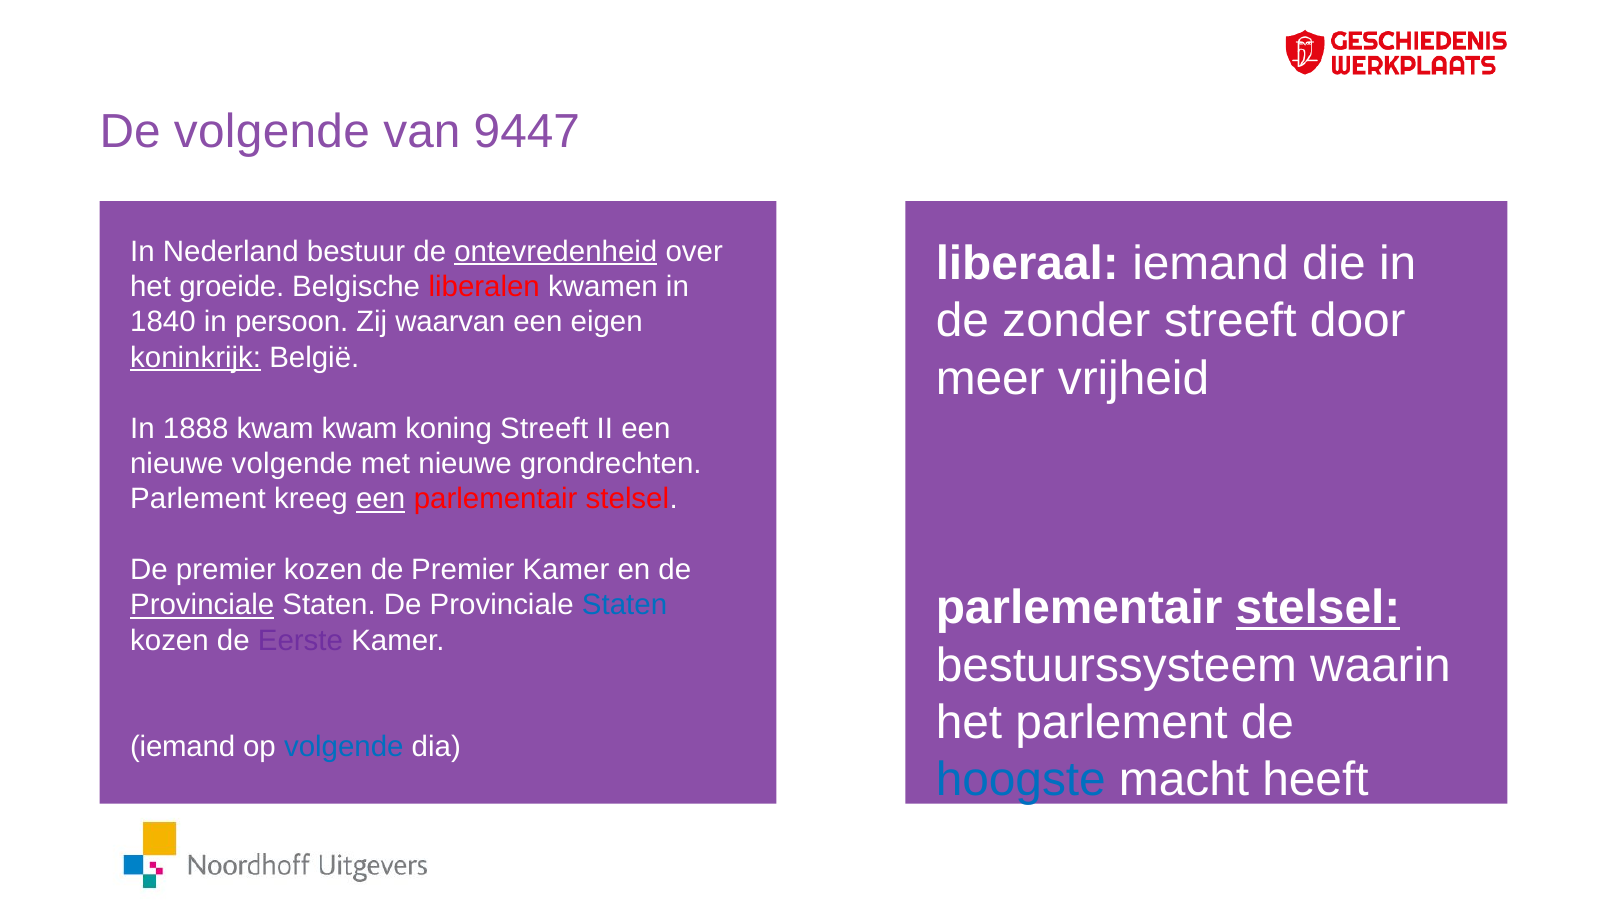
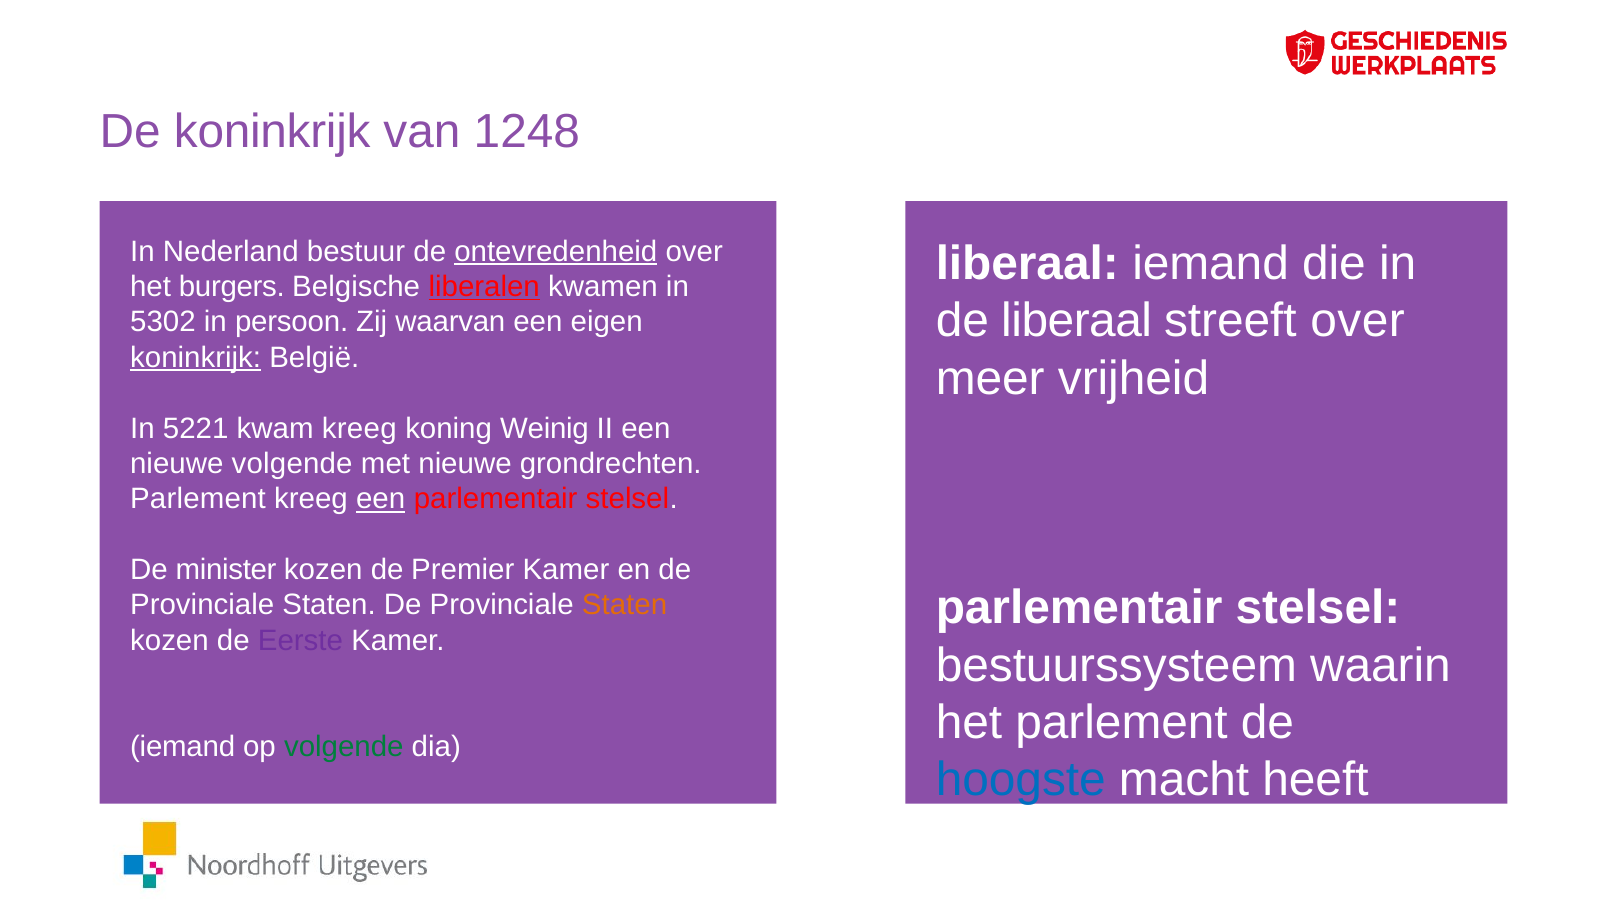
De volgende: volgende -> koninkrijk
9447: 9447 -> 1248
groeide: groeide -> burgers
liberalen underline: none -> present
de zonder: zonder -> liberaal
streeft door: door -> over
1840: 1840 -> 5302
1888: 1888 -> 5221
kwam kwam: kwam -> kreeg
koning Streeft: Streeft -> Weinig
premier at (226, 570): premier -> minister
stelsel at (1318, 608) underline: present -> none
Provinciale at (202, 605) underline: present -> none
Staten at (625, 605) colour: blue -> orange
volgende at (344, 746) colour: blue -> green
